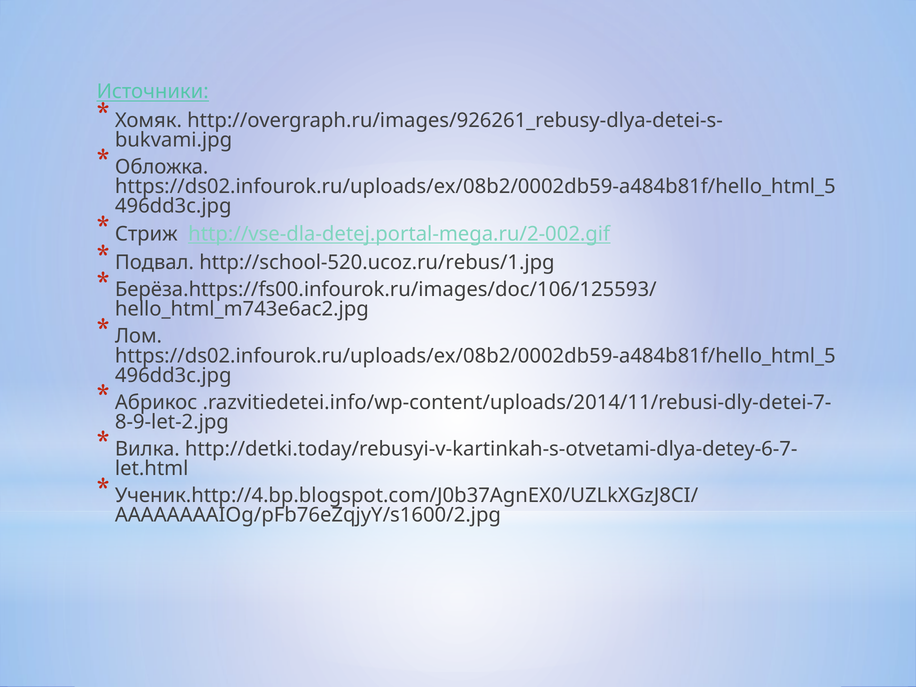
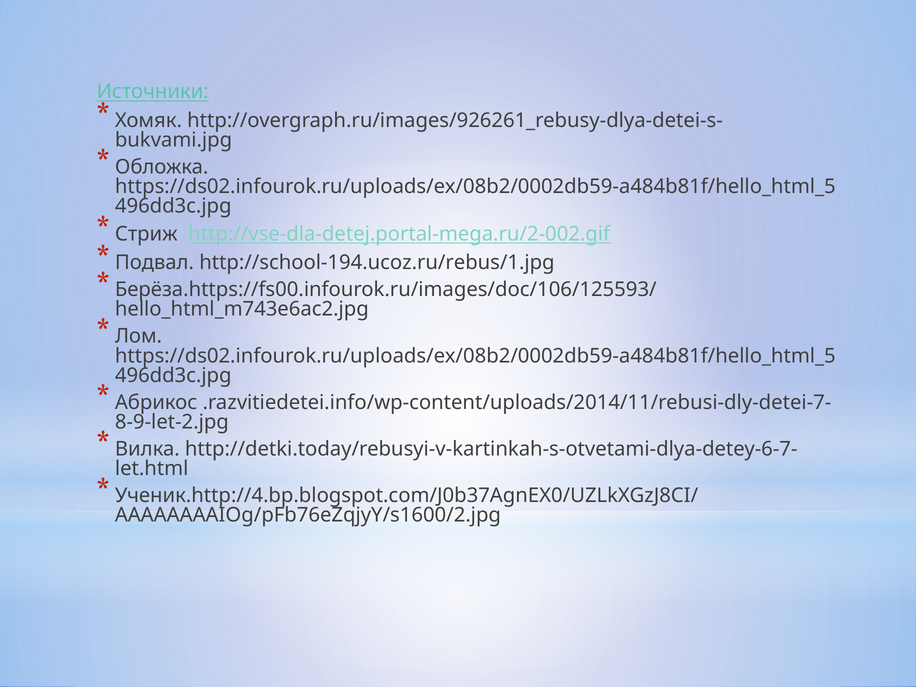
http://school-520.ucoz.ru/rebus/1.jpg: http://school-520.ucoz.ru/rebus/1.jpg -> http://school-194.ucoz.ru/rebus/1.jpg
